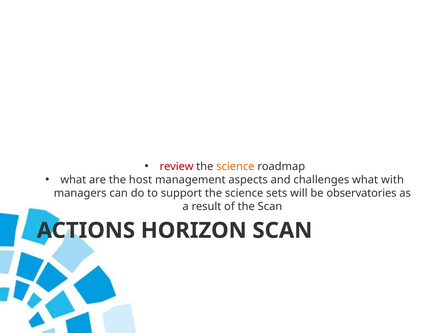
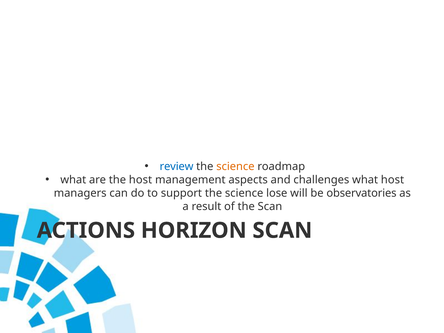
review colour: red -> blue
what with: with -> host
sets: sets -> lose
